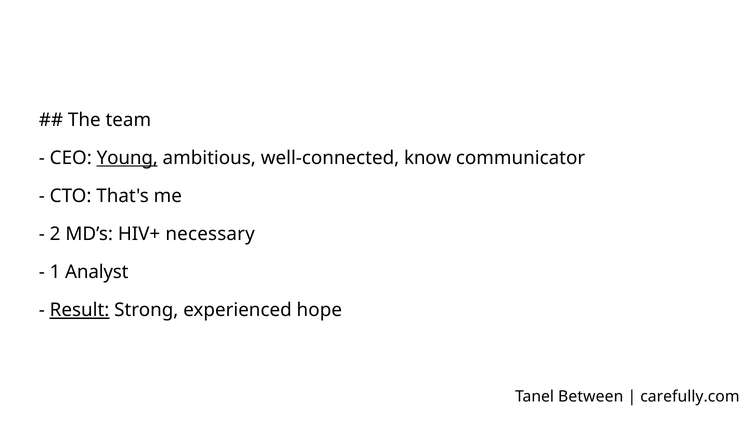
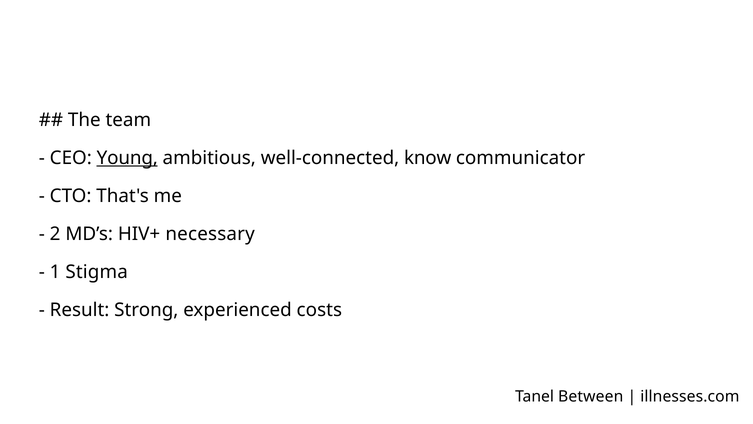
Analyst: Analyst -> Stigma
Result underline: present -> none
hope: hope -> costs
carefully.com: carefully.com -> illnesses.com
